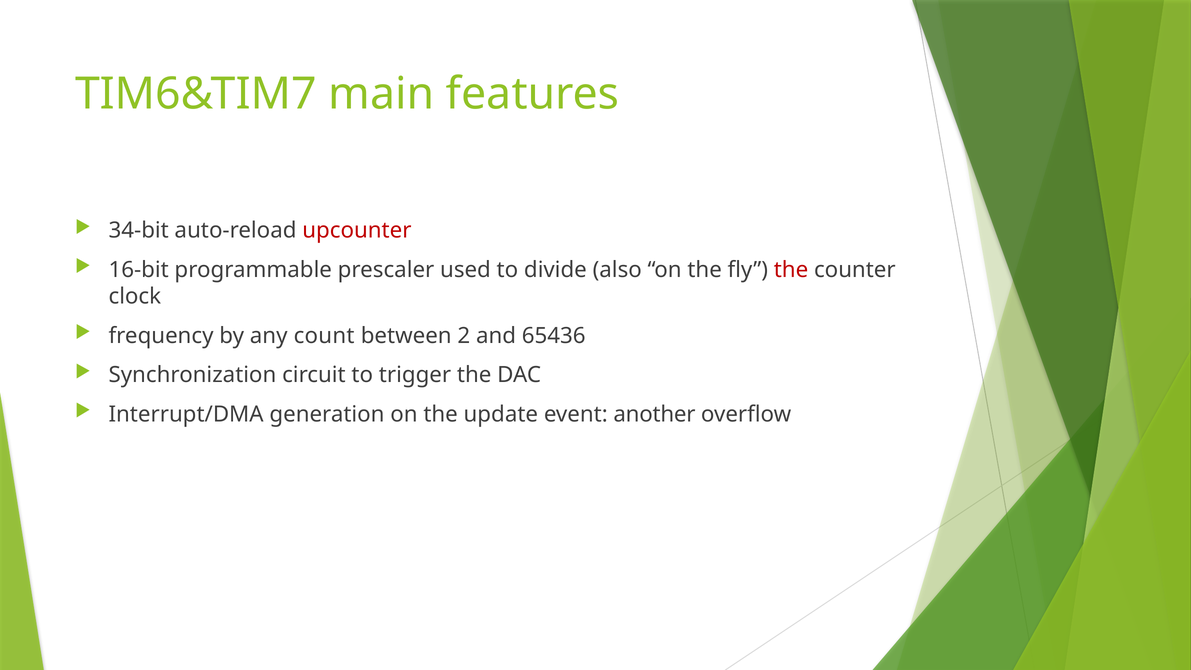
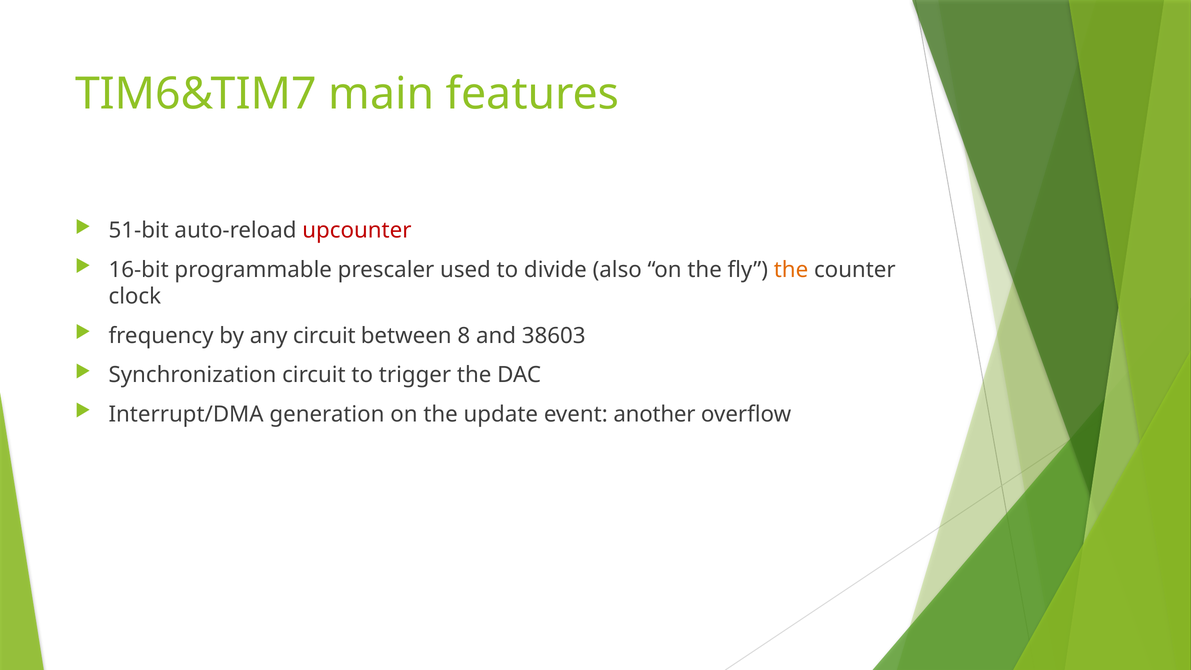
34-bit: 34-bit -> 51-bit
the at (791, 270) colour: red -> orange
any count: count -> circuit
2: 2 -> 8
65436: 65436 -> 38603
